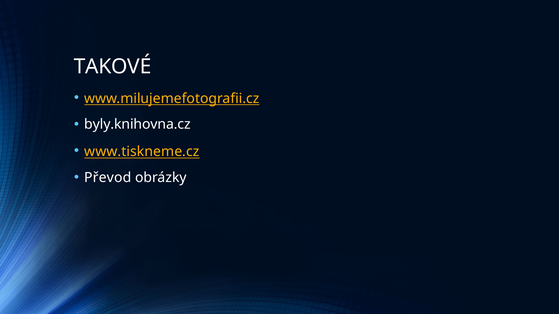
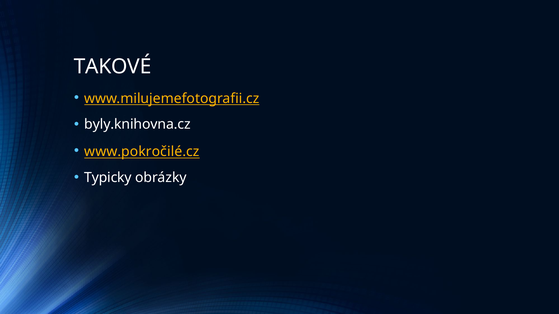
www.tiskneme.cz: www.tiskneme.cz -> www.pokročilé.cz
Převod: Převod -> Typicky
